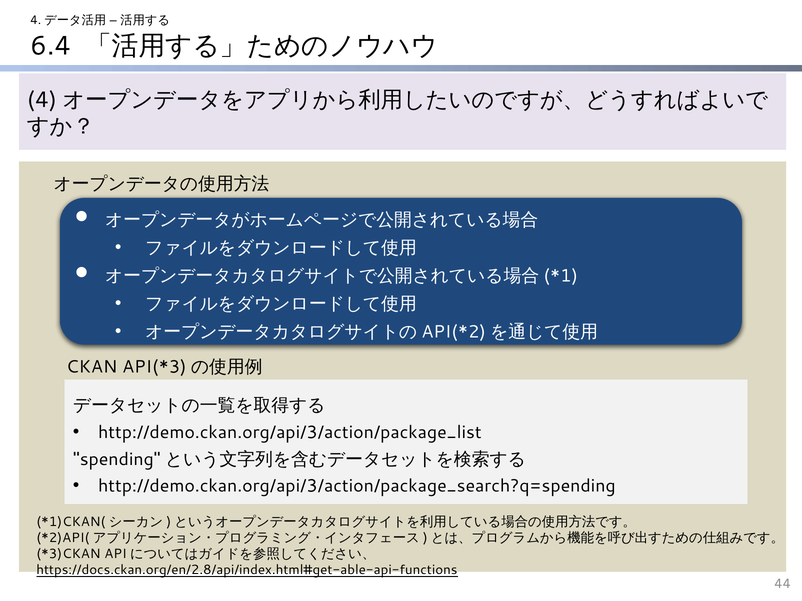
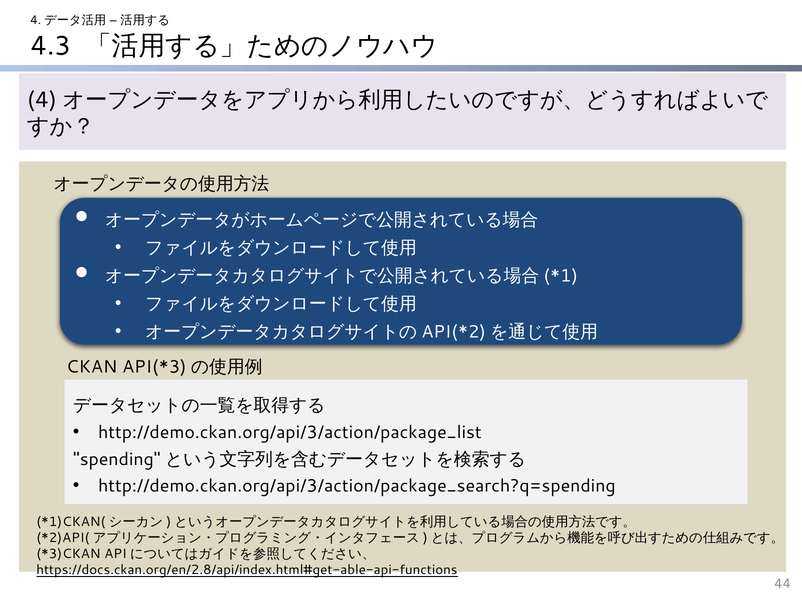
6.4: 6.4 -> 4.3
